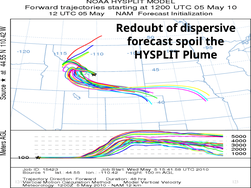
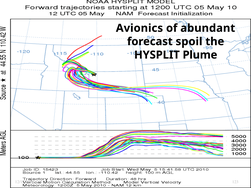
Redoubt: Redoubt -> Avionics
dispersive: dispersive -> abundant
